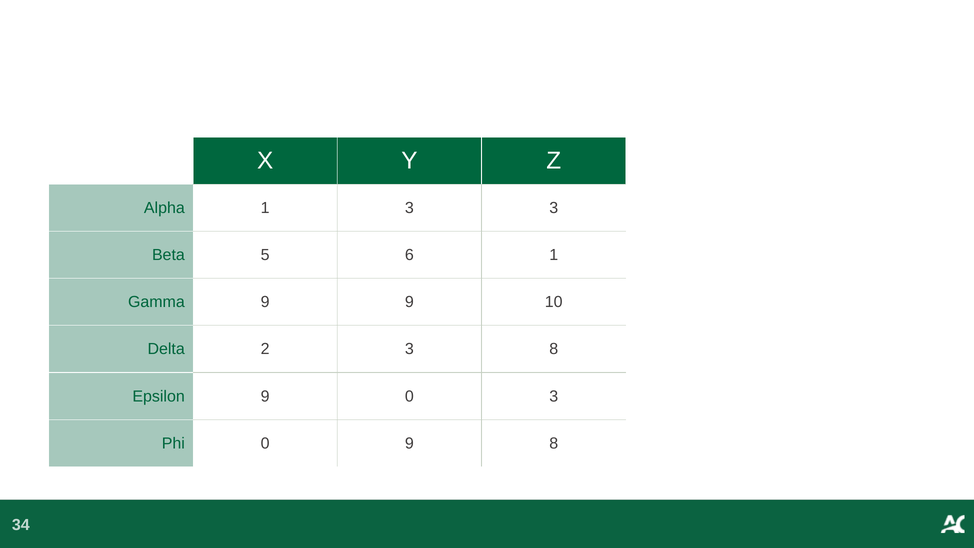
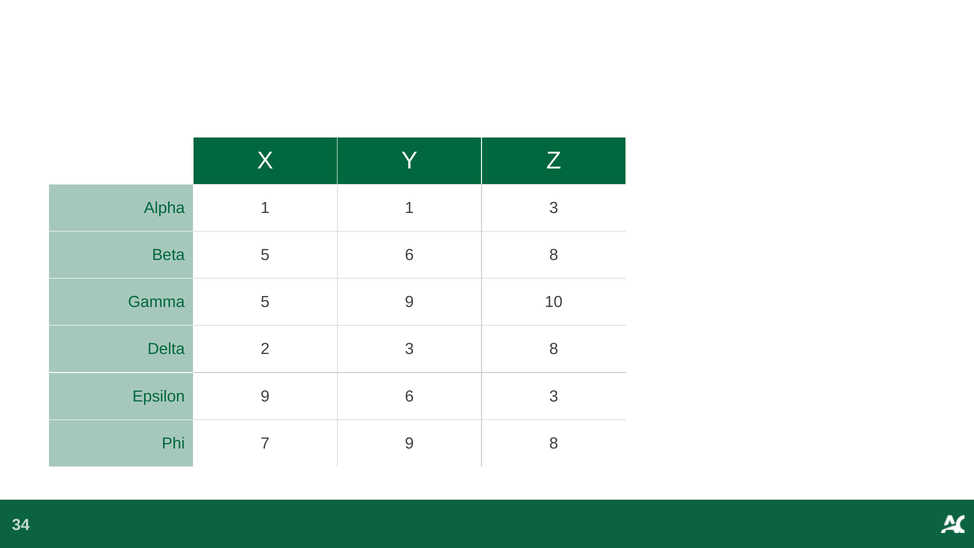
1 3: 3 -> 1
6 1: 1 -> 8
Gamma 9: 9 -> 5
9 0: 0 -> 6
Phi 0: 0 -> 7
